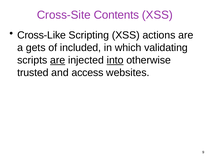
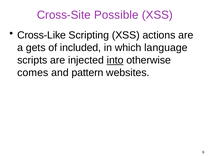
Contents: Contents -> Possible
validating: validating -> language
are at (58, 60) underline: present -> none
trusted: trusted -> comes
access: access -> pattern
